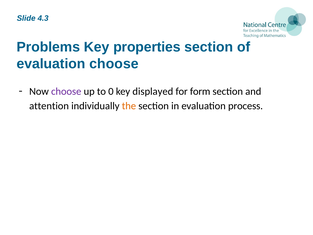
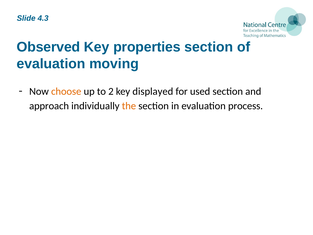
Problems: Problems -> Observed
evaluation choose: choose -> moving
choose at (66, 91) colour: purple -> orange
0: 0 -> 2
form: form -> used
attention: attention -> approach
